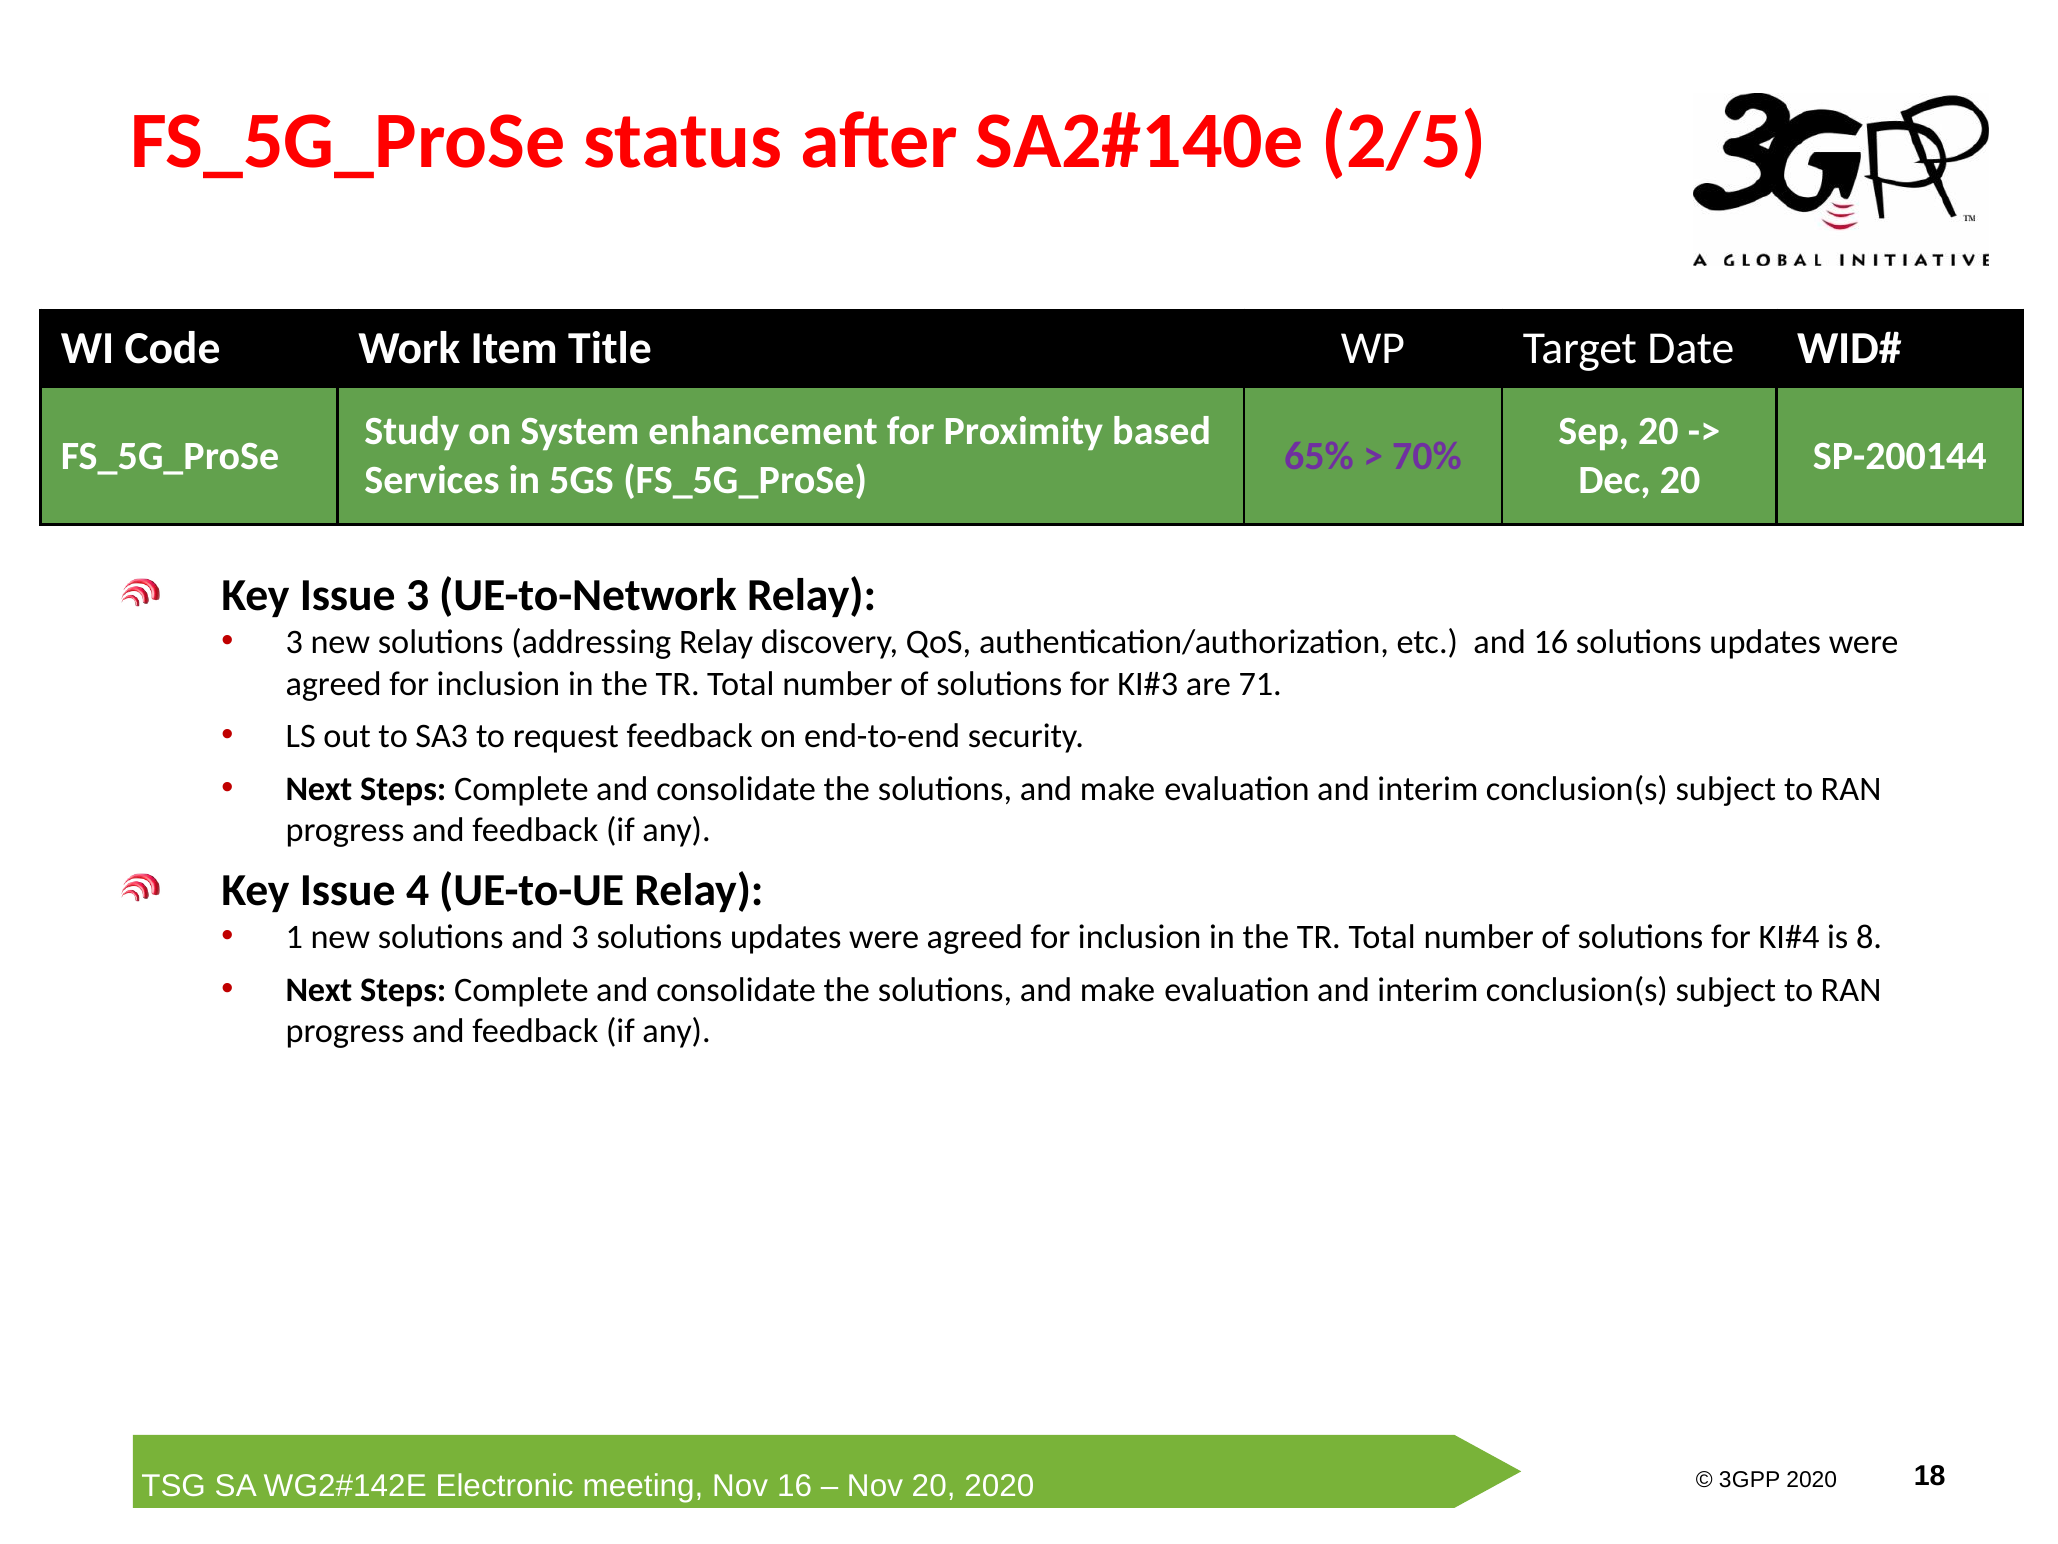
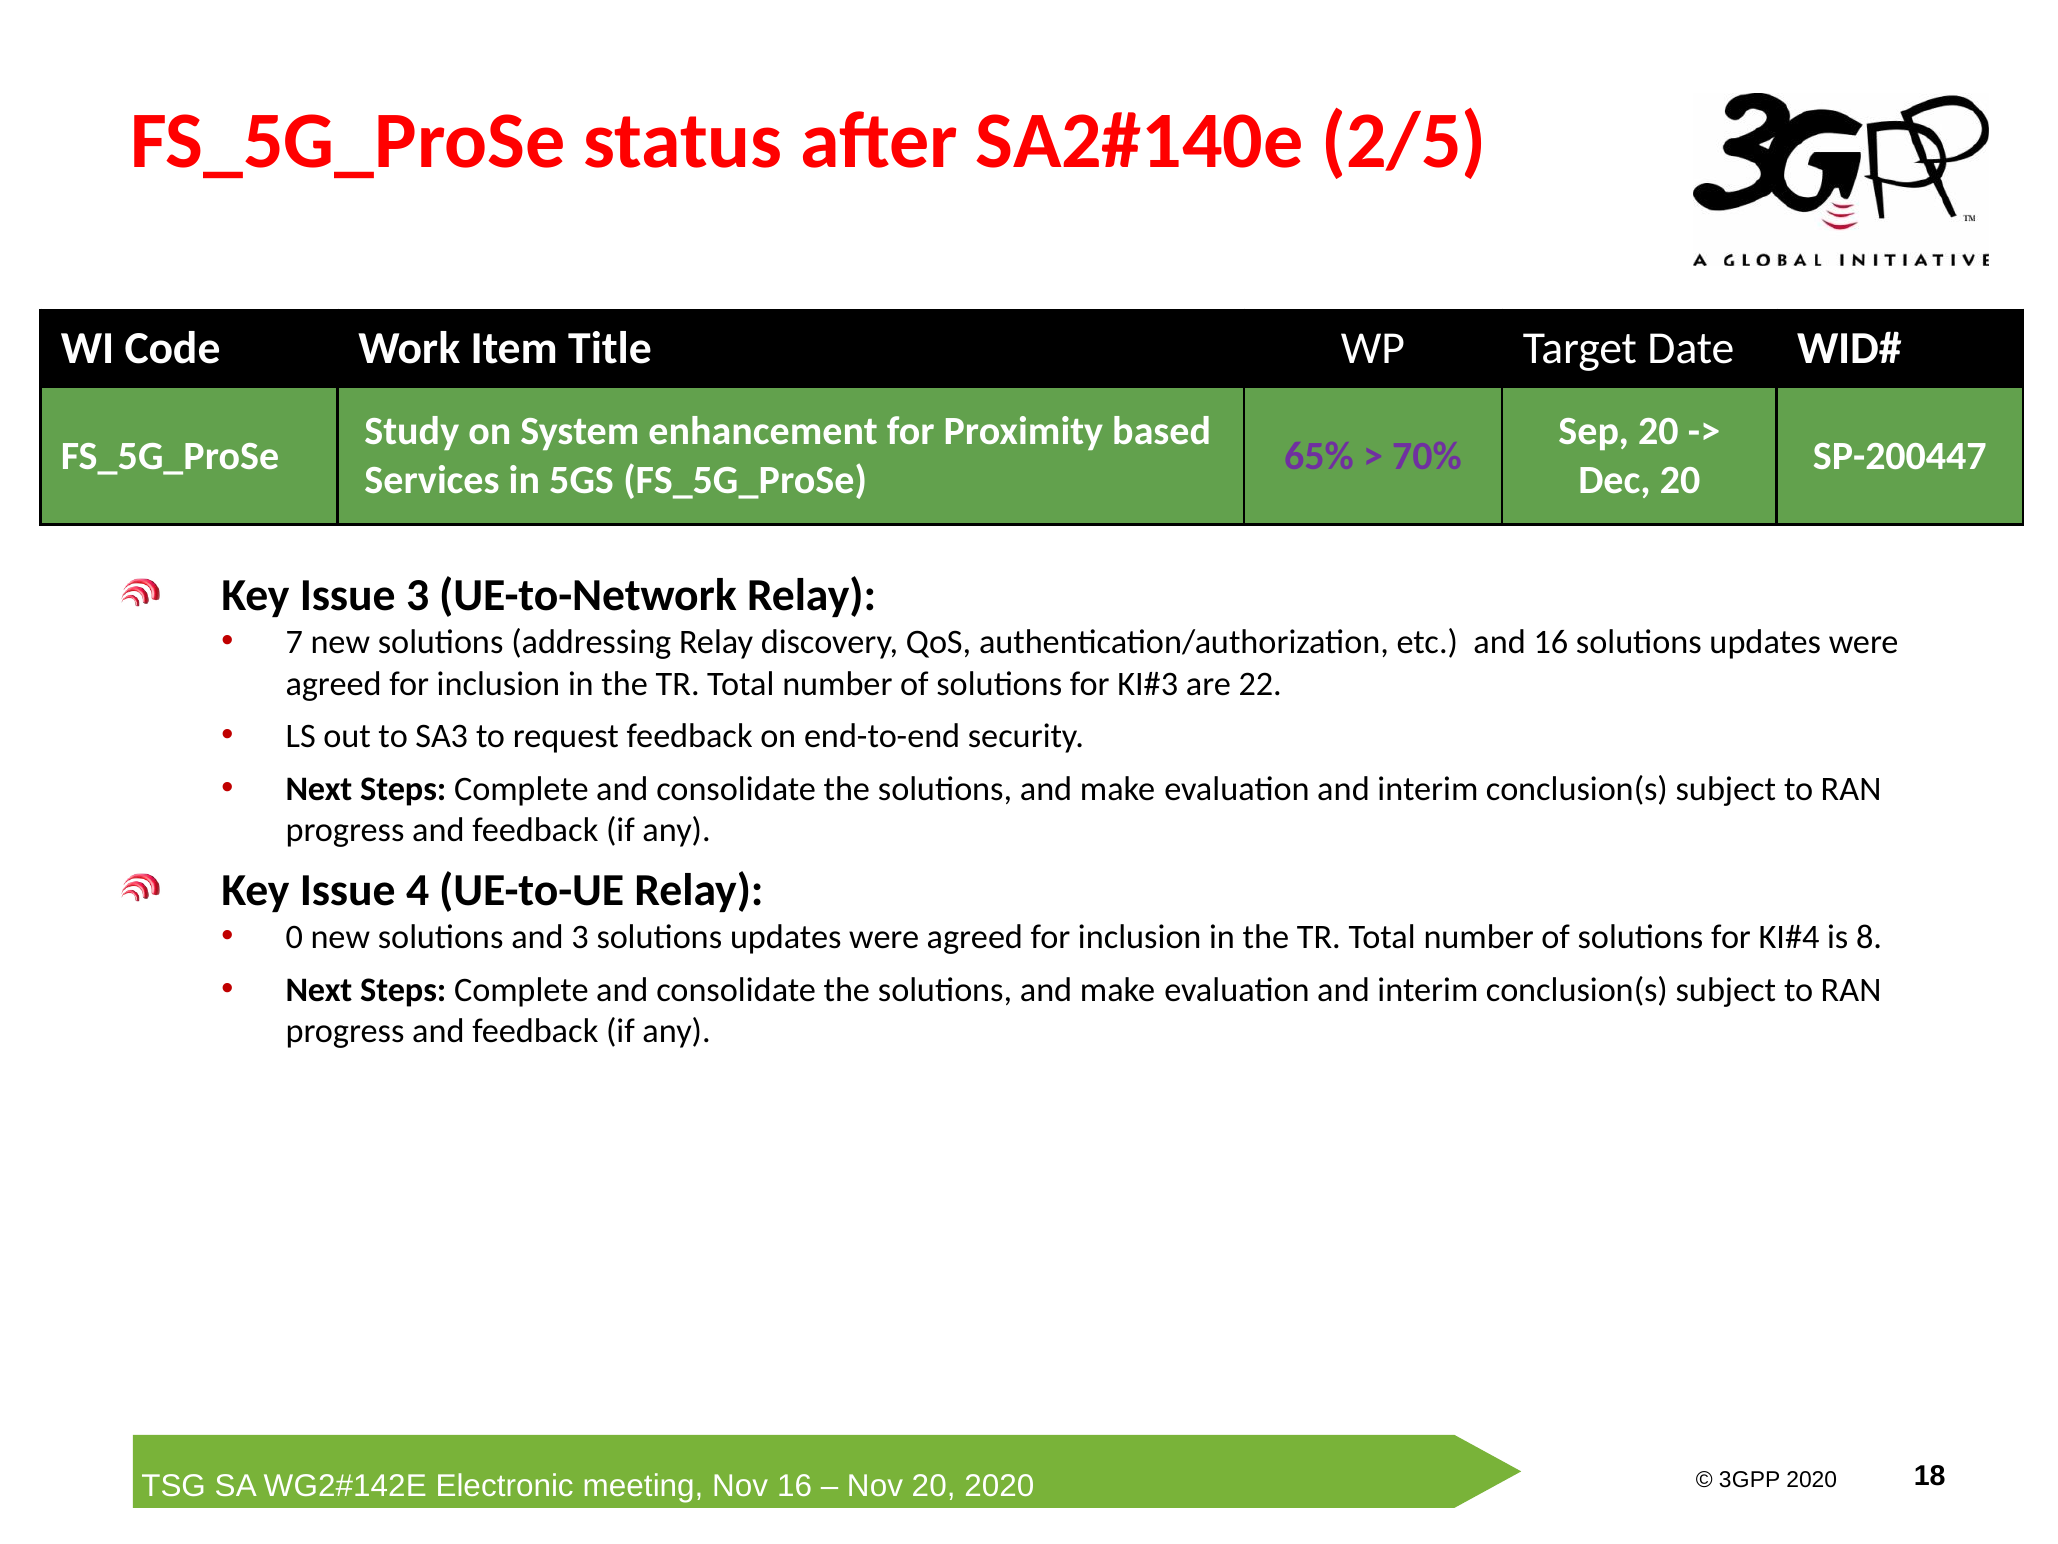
SP-200144: SP-200144 -> SP-200447
3 at (294, 642): 3 -> 7
71: 71 -> 22
1: 1 -> 0
